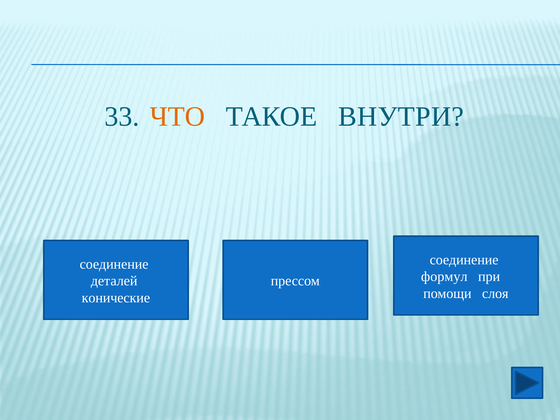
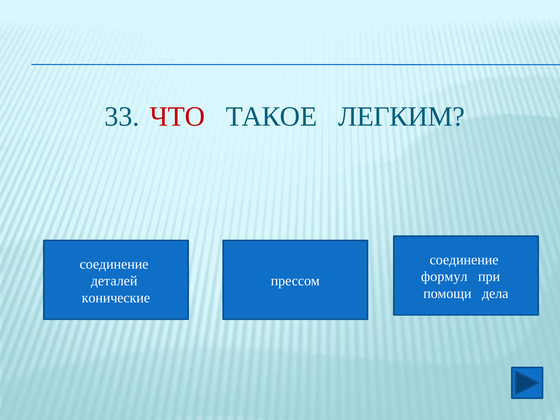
ЧТО colour: orange -> red
ВНУТРИ: ВНУТРИ -> ЛЕГКИМ
слоя: слоя -> дела
